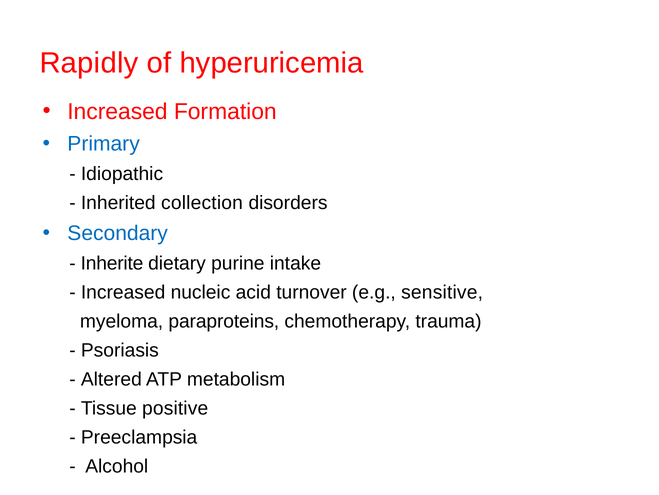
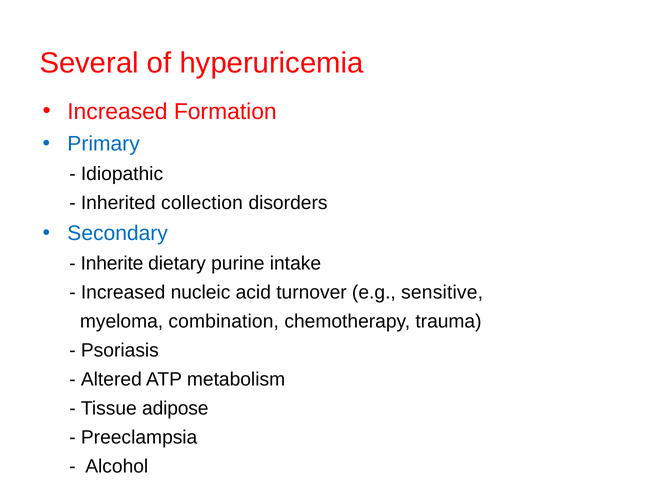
Rapidly: Rapidly -> Several
paraproteins: paraproteins -> combination
positive: positive -> adipose
